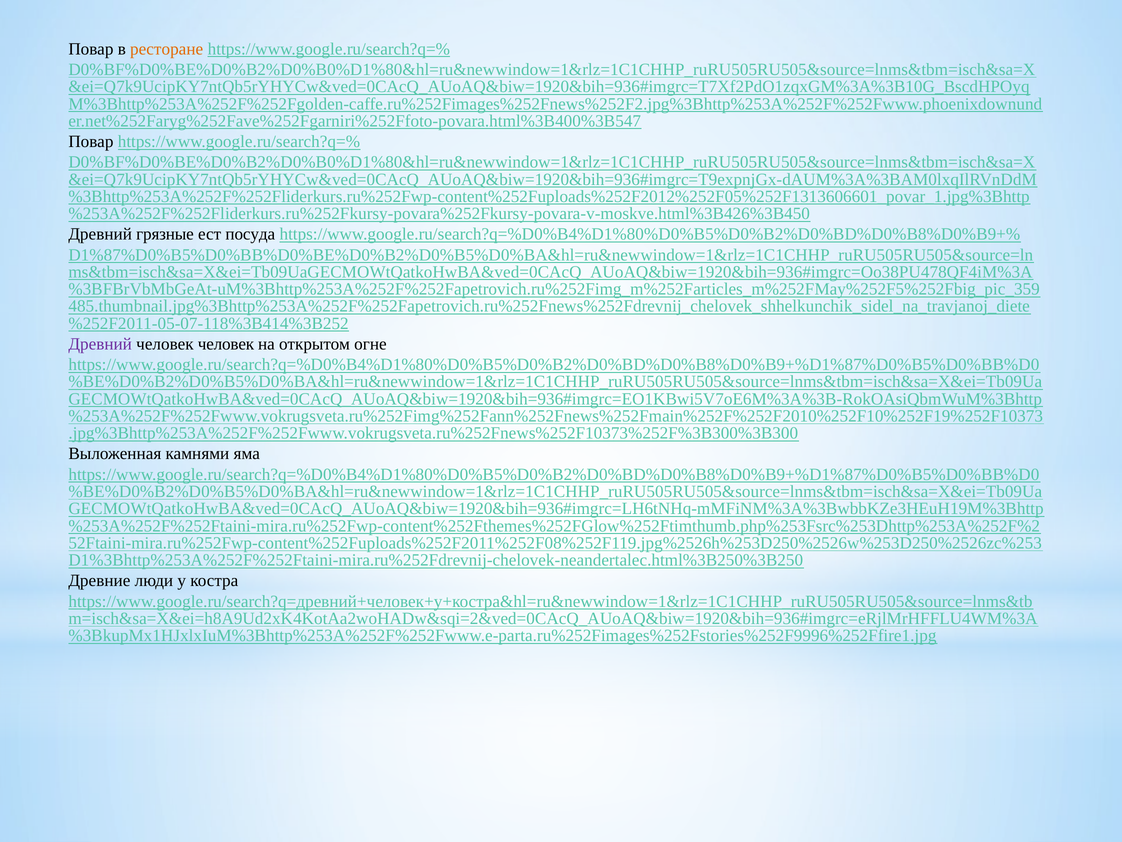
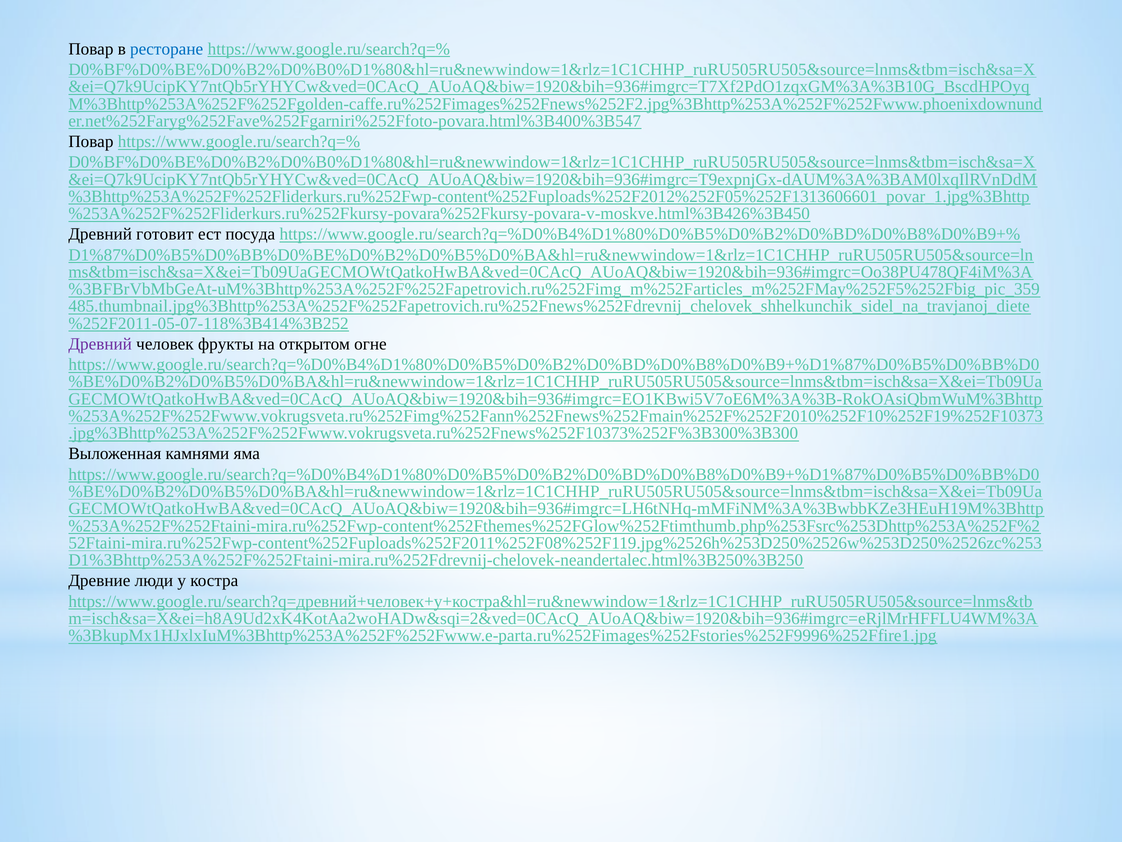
ресторане colour: orange -> blue
грязные: грязные -> готовит
человек человек: человек -> фрукты
